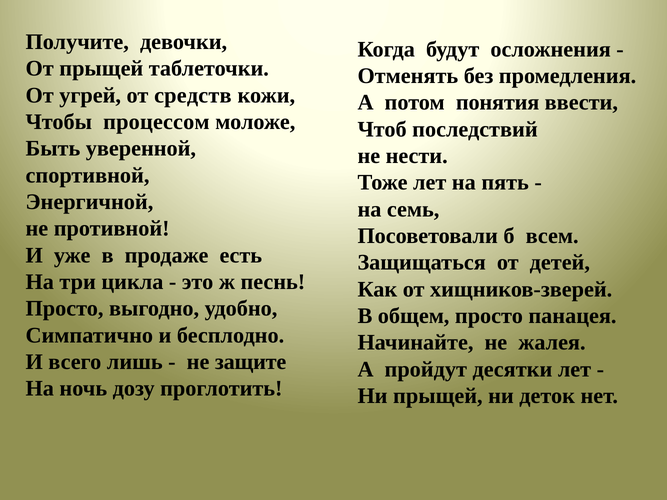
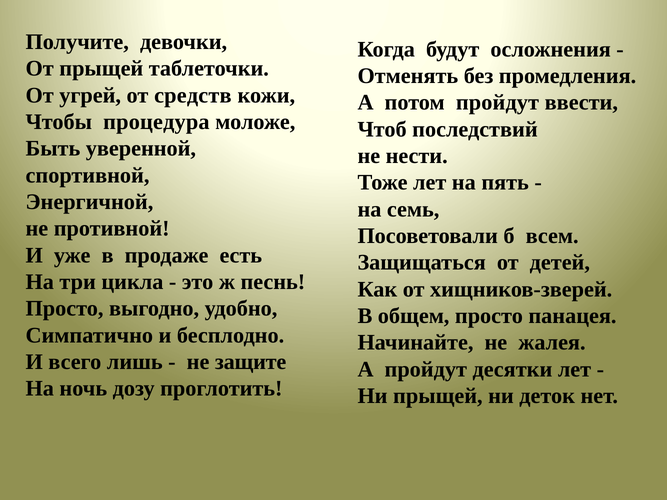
потом понятия: понятия -> пройдут
процессом: процессом -> процедура
